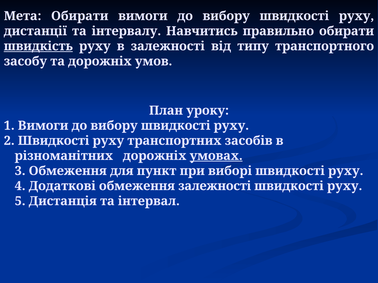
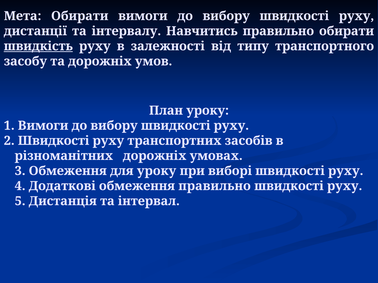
умовах underline: present -> none
для пункт: пункт -> уроку
обмеження залежності: залежності -> правильно
